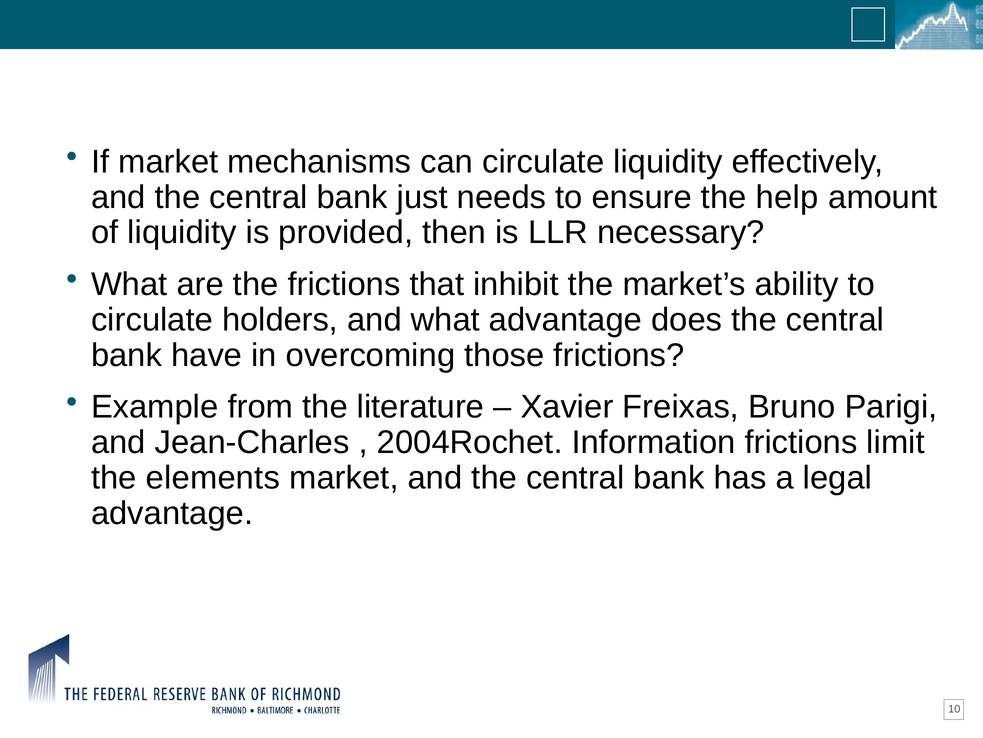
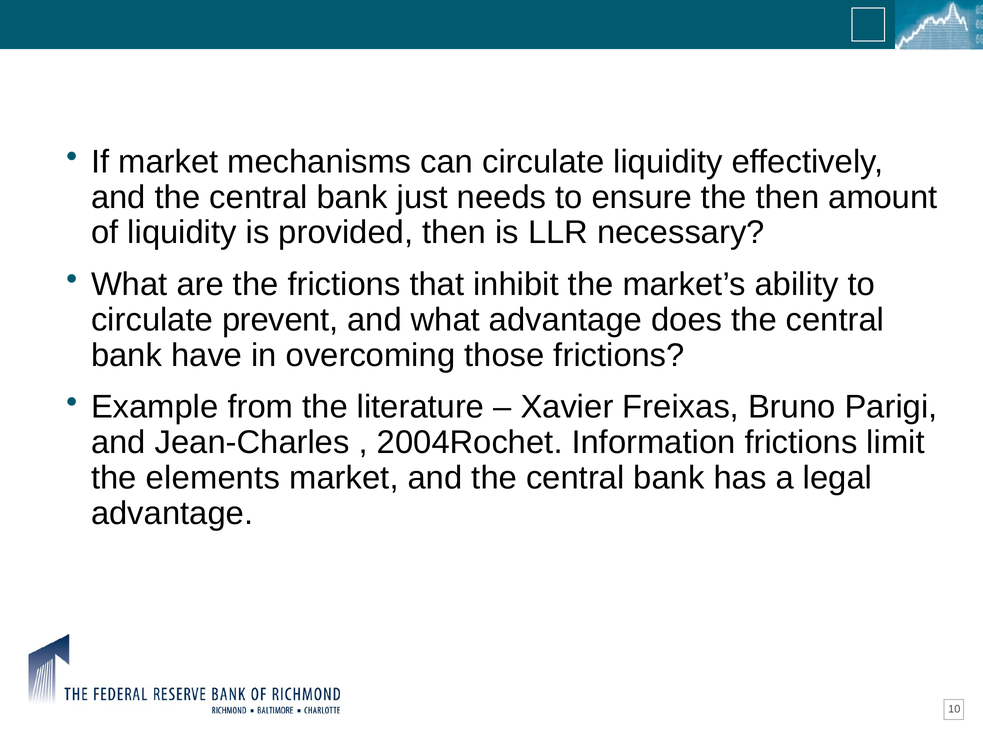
the help: help -> then
holders: holders -> prevent
